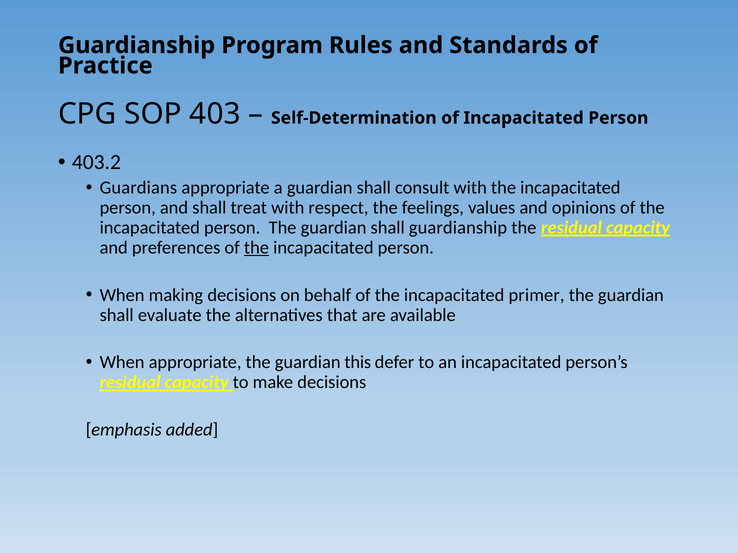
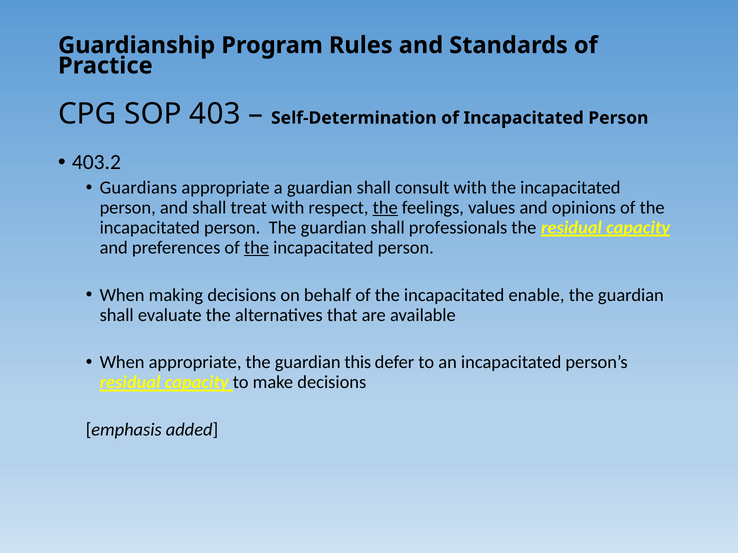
the at (385, 208) underline: none -> present
shall guardianship: guardianship -> professionals
primer: primer -> enable
